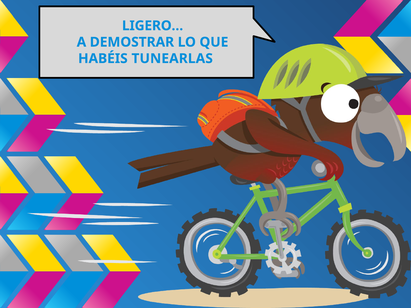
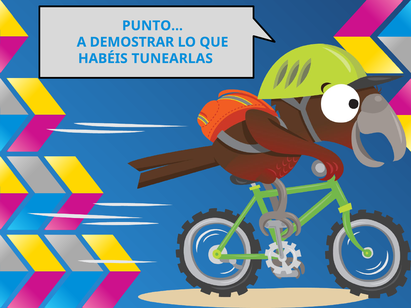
LIGERO…: LIGERO… -> PUNTO…
